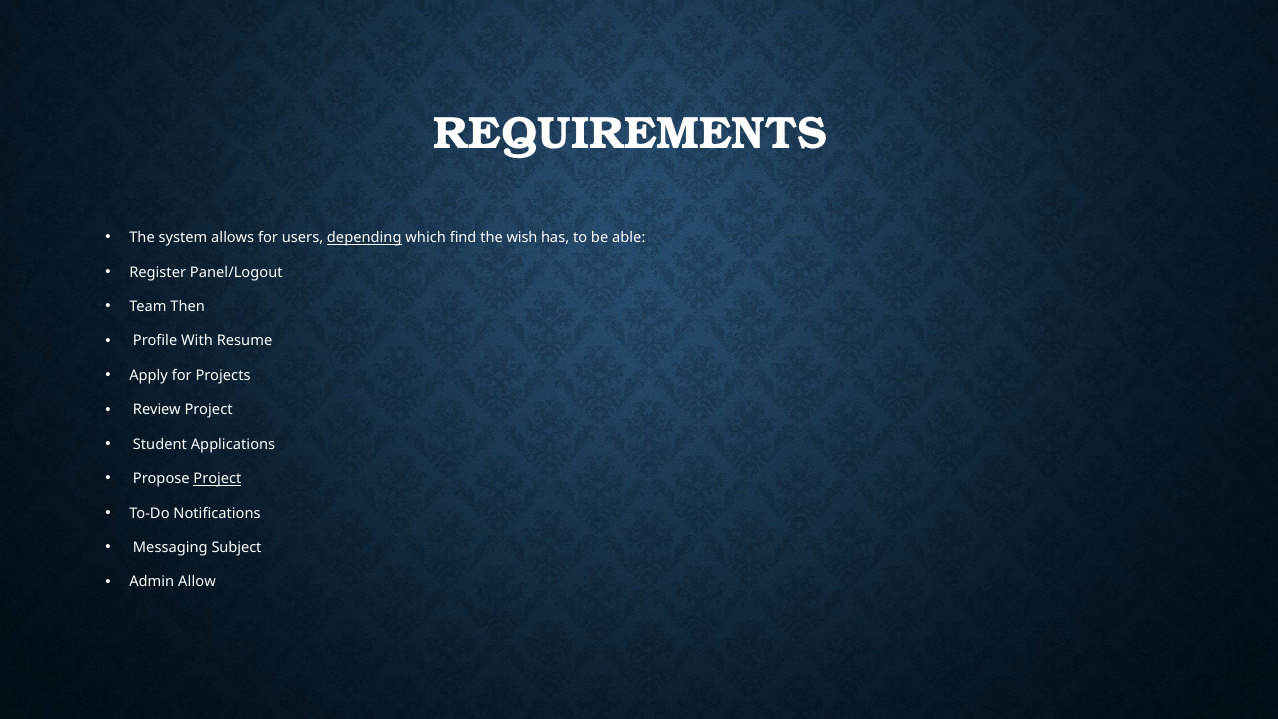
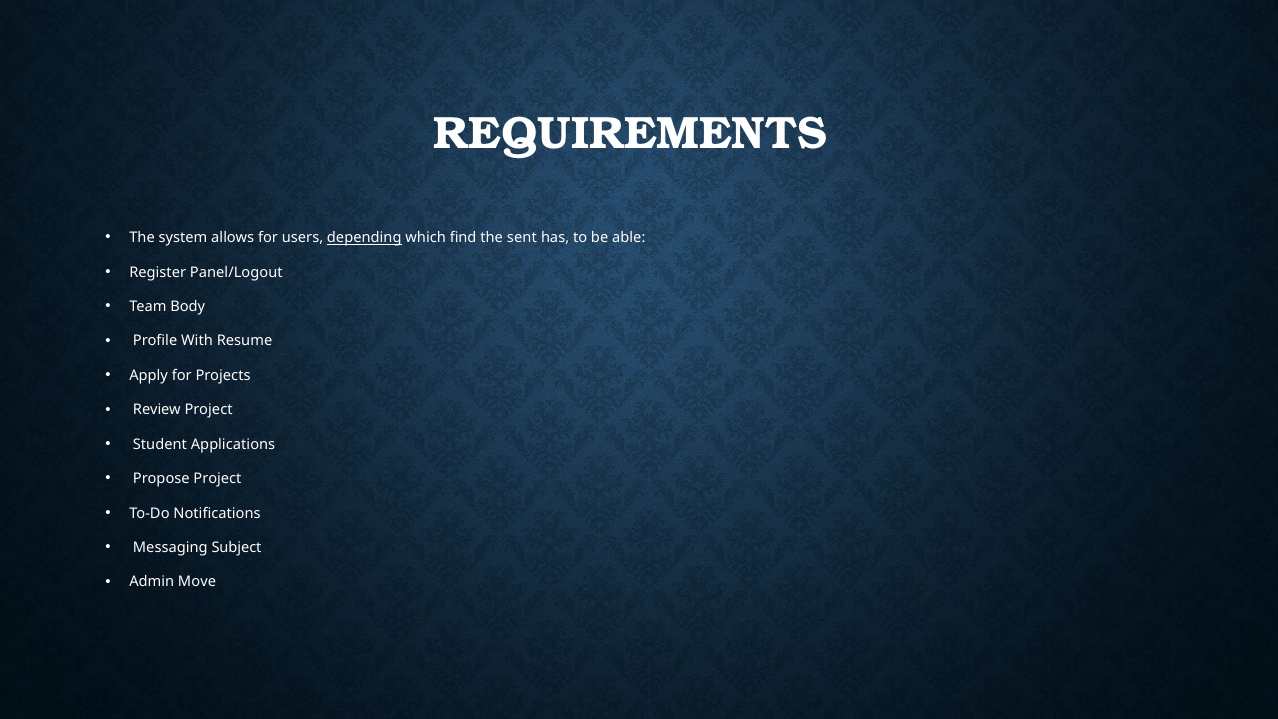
wish: wish -> sent
Then: Then -> Body
Project at (217, 479) underline: present -> none
Allow: Allow -> Move
